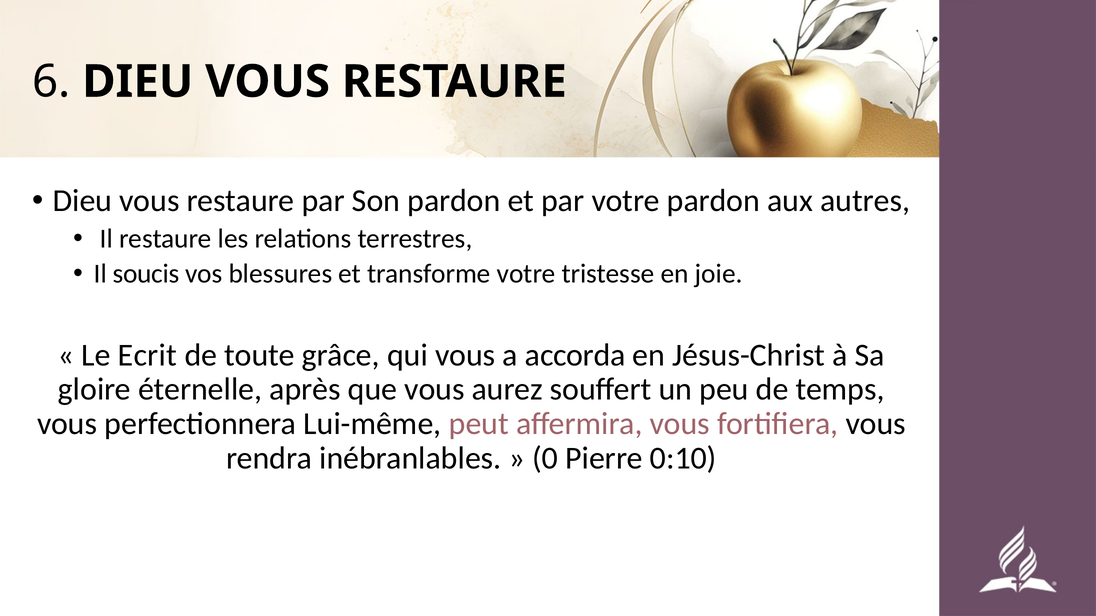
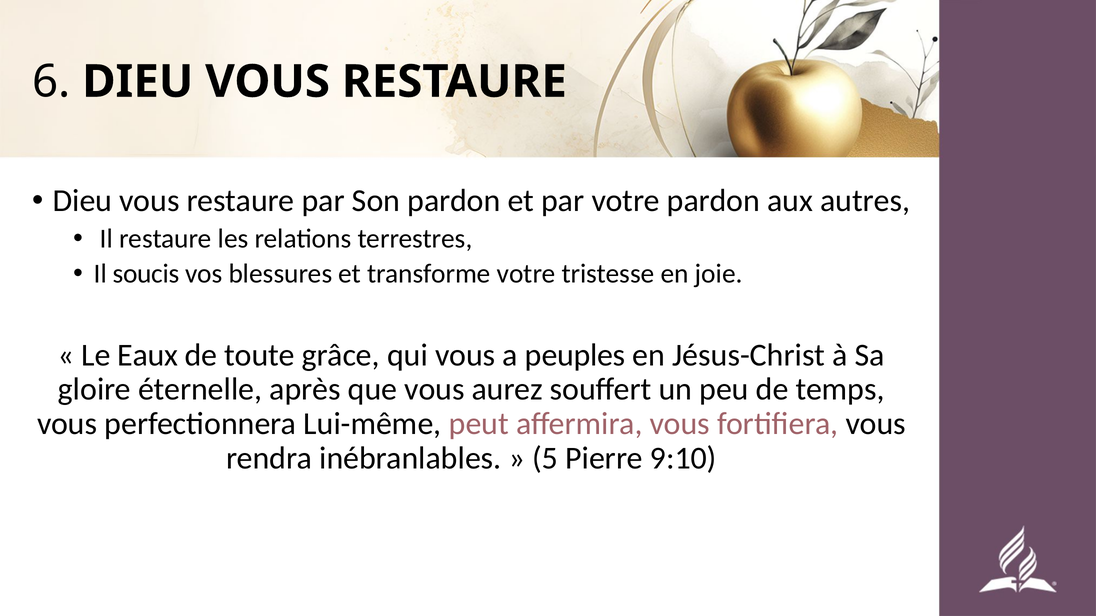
Ecrit: Ecrit -> Eaux
accorda: accorda -> peuples
0: 0 -> 5
0:10: 0:10 -> 9:10
